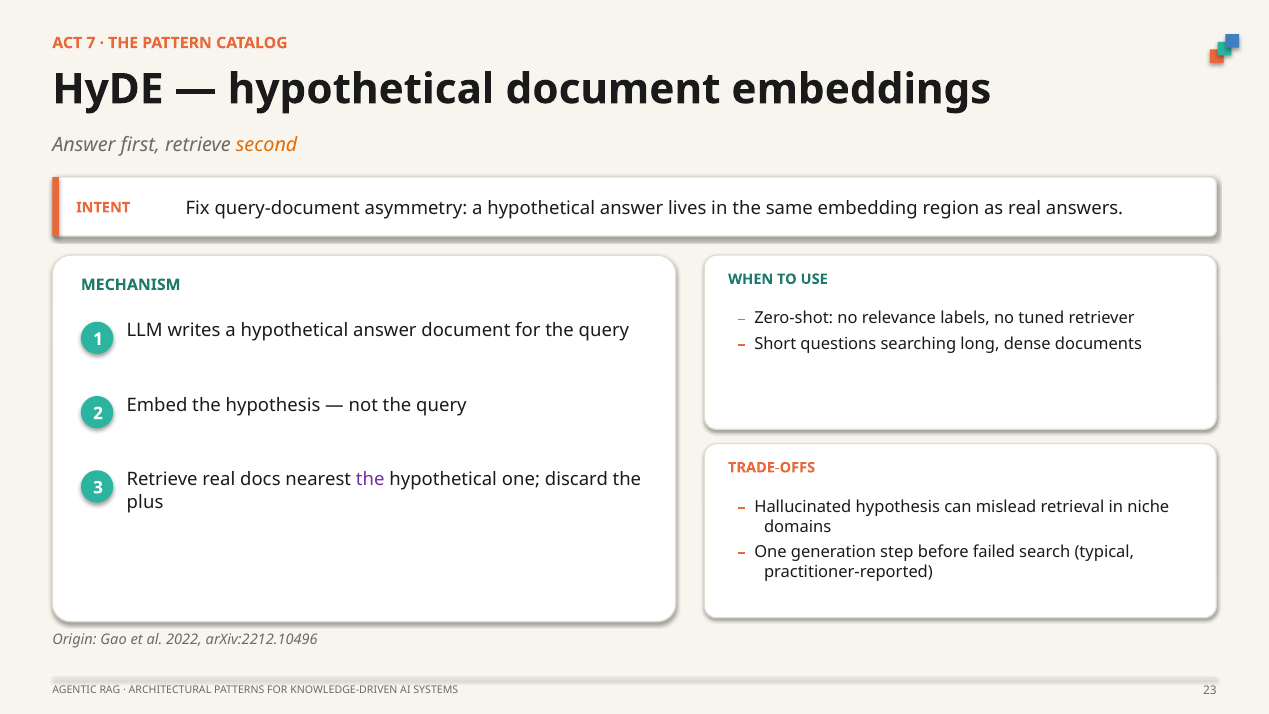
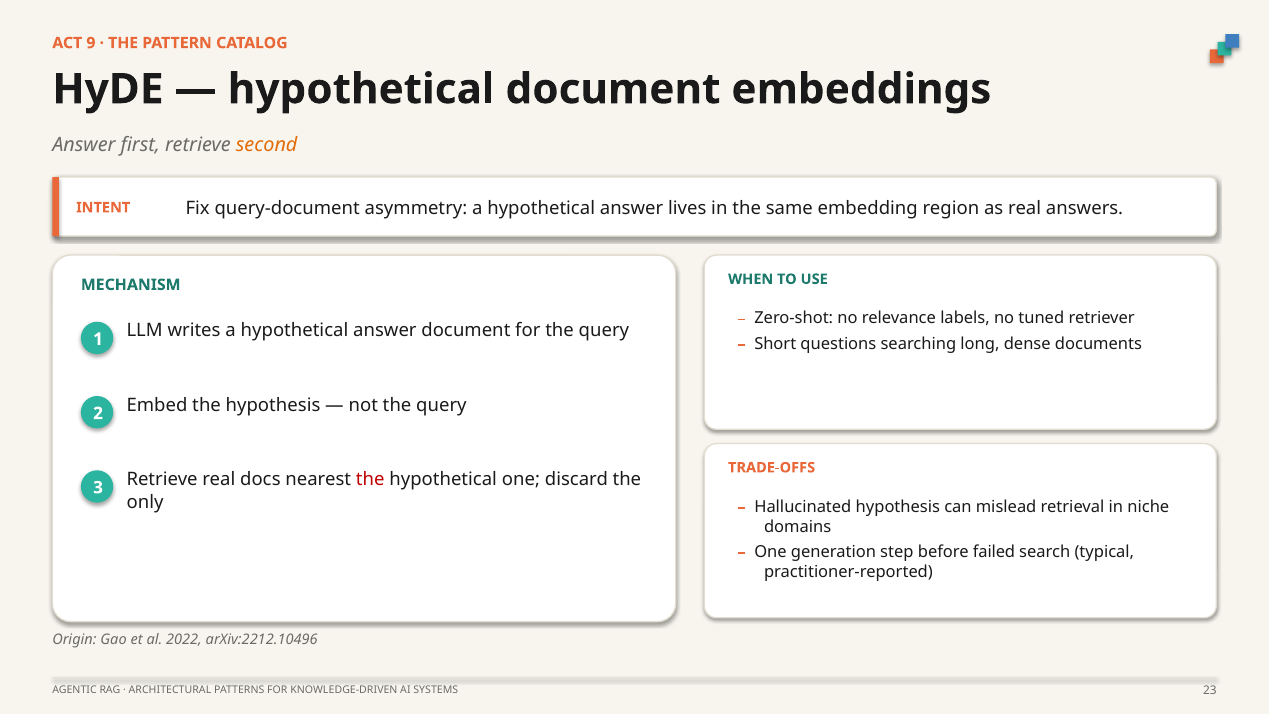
7: 7 -> 9
the at (370, 479) colour: purple -> red
plus: plus -> only
